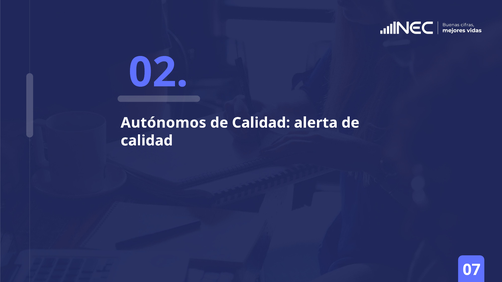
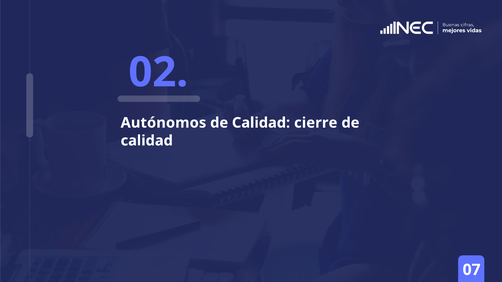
alerta: alerta -> cierre
